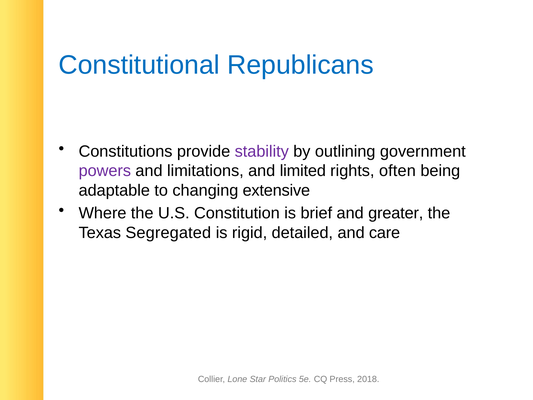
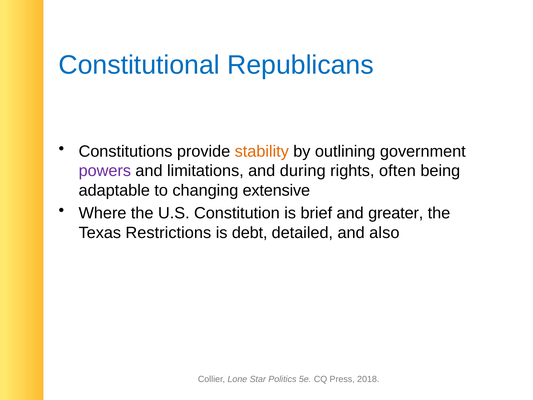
stability colour: purple -> orange
limited: limited -> during
Segregated: Segregated -> Restrictions
rigid: rigid -> debt
care: care -> also
